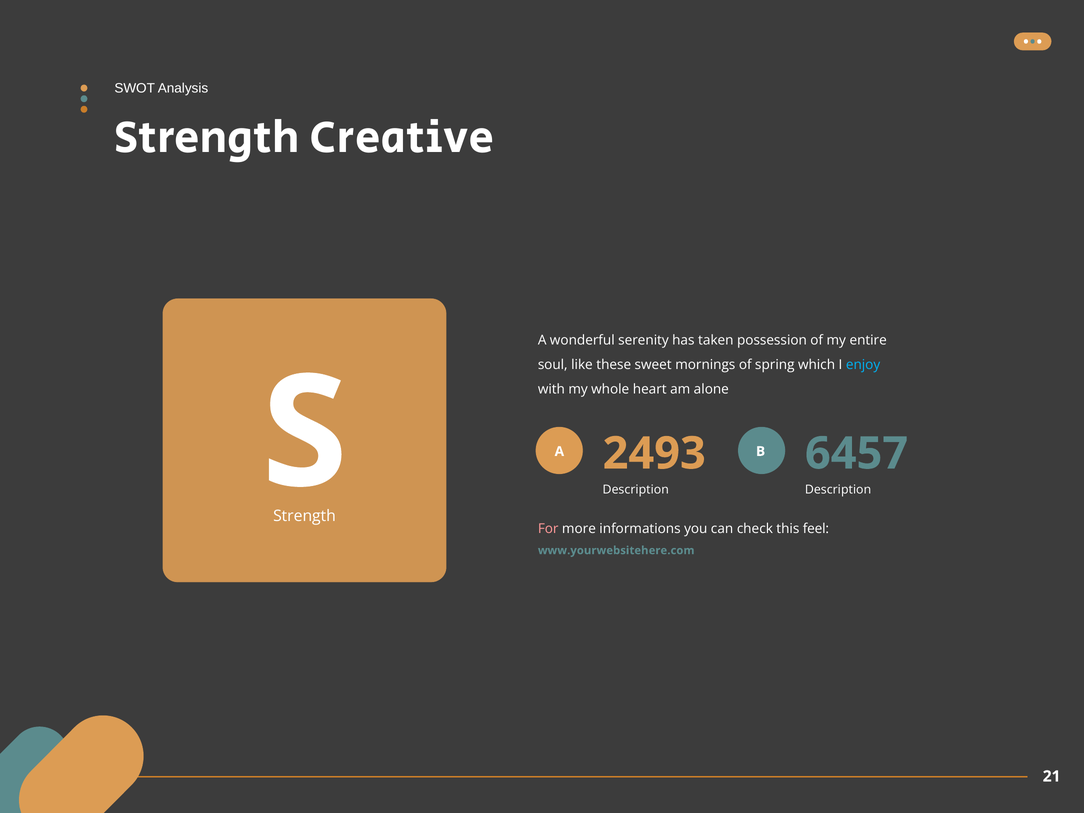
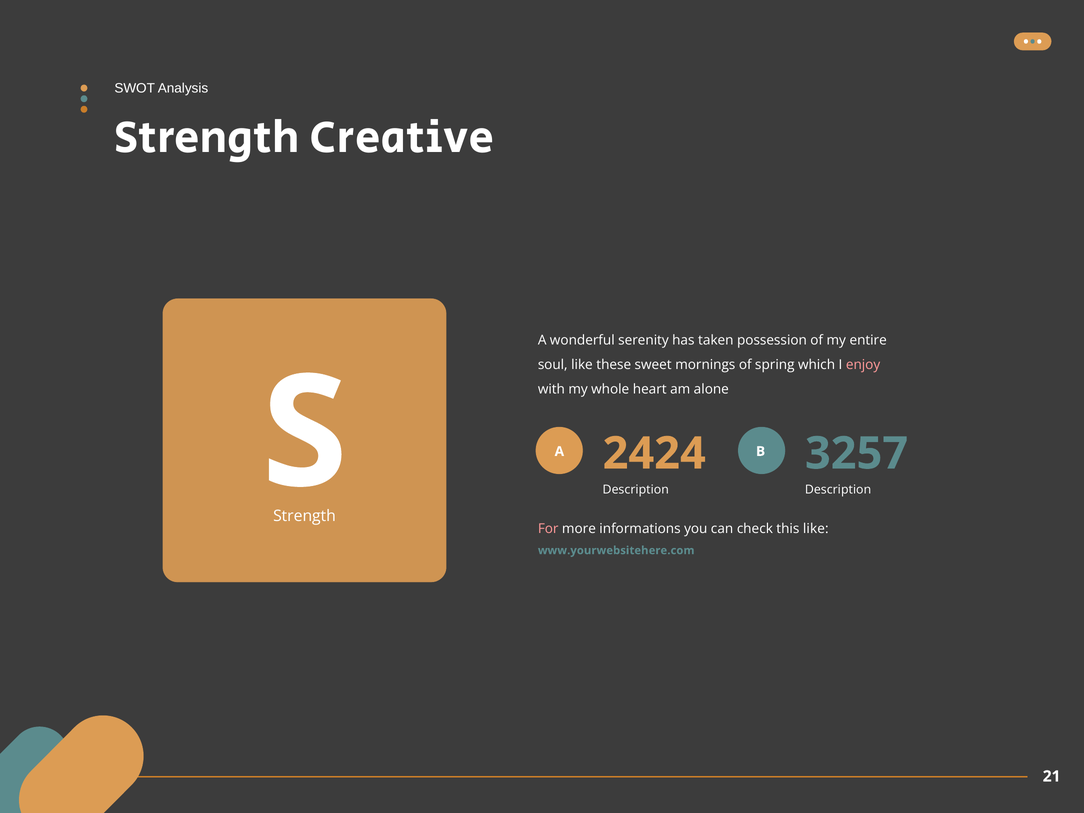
enjoy colour: light blue -> pink
2493: 2493 -> 2424
6457: 6457 -> 3257
this feel: feel -> like
